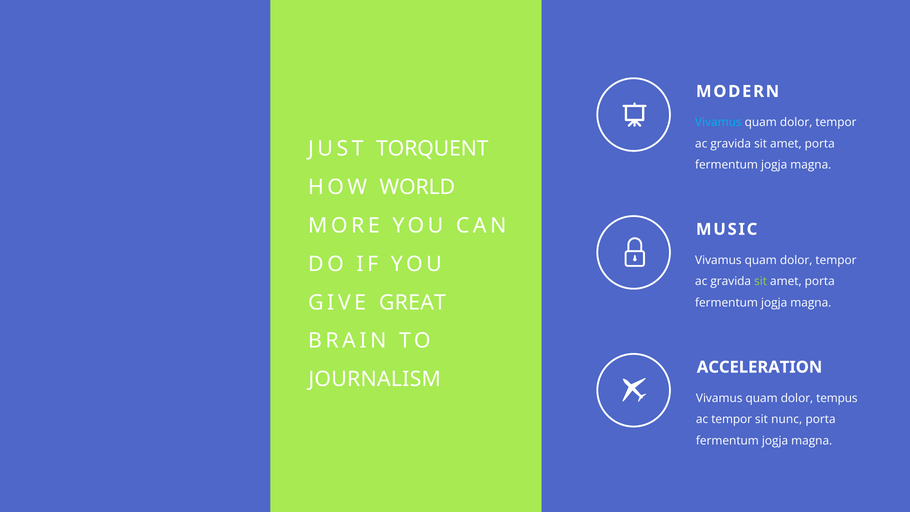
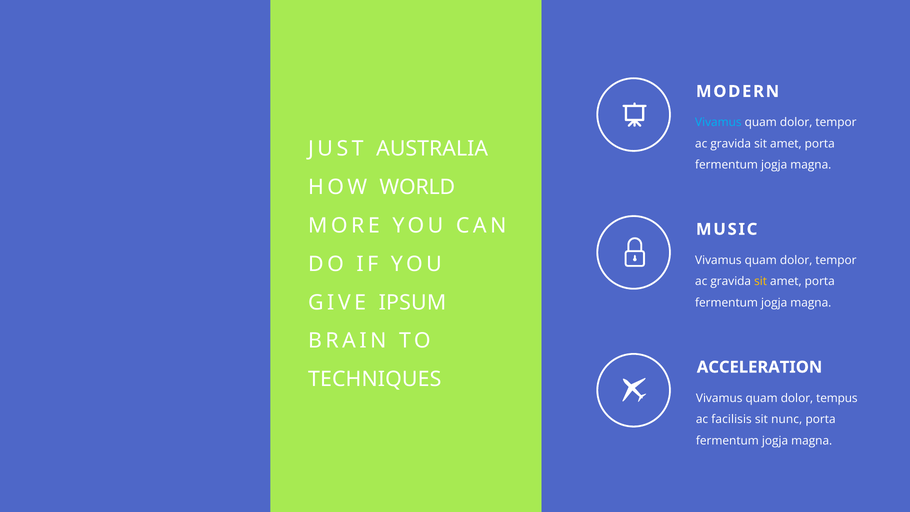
TORQUENT: TORQUENT -> AUSTRALIA
sit at (761, 281) colour: light green -> yellow
GREAT: GREAT -> IPSUM
JOURNALISM: JOURNALISM -> TECHNIQUES
ac tempor: tempor -> facilisis
